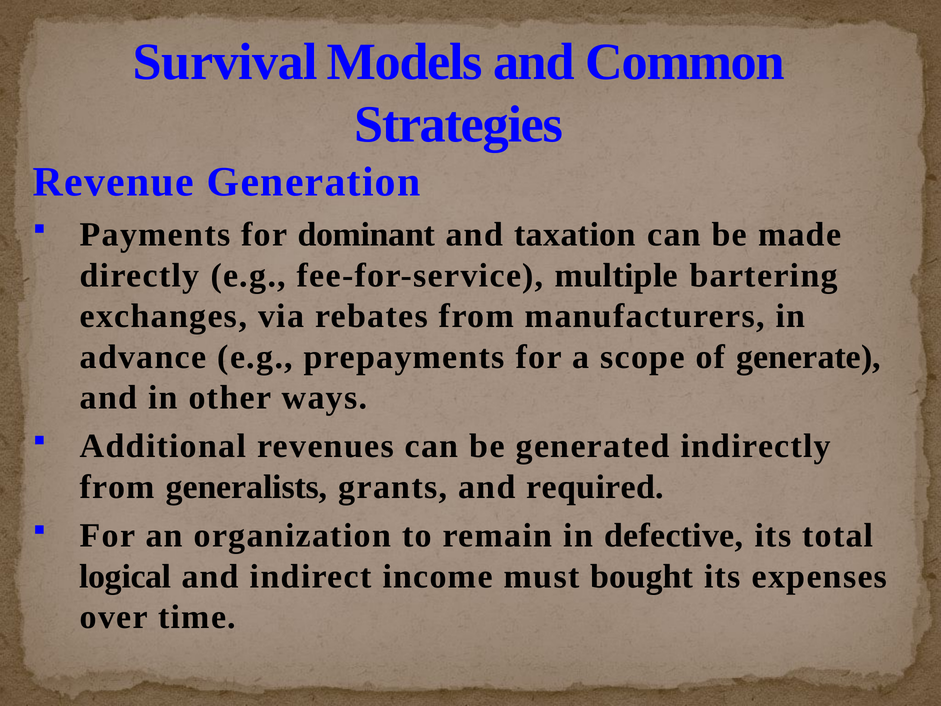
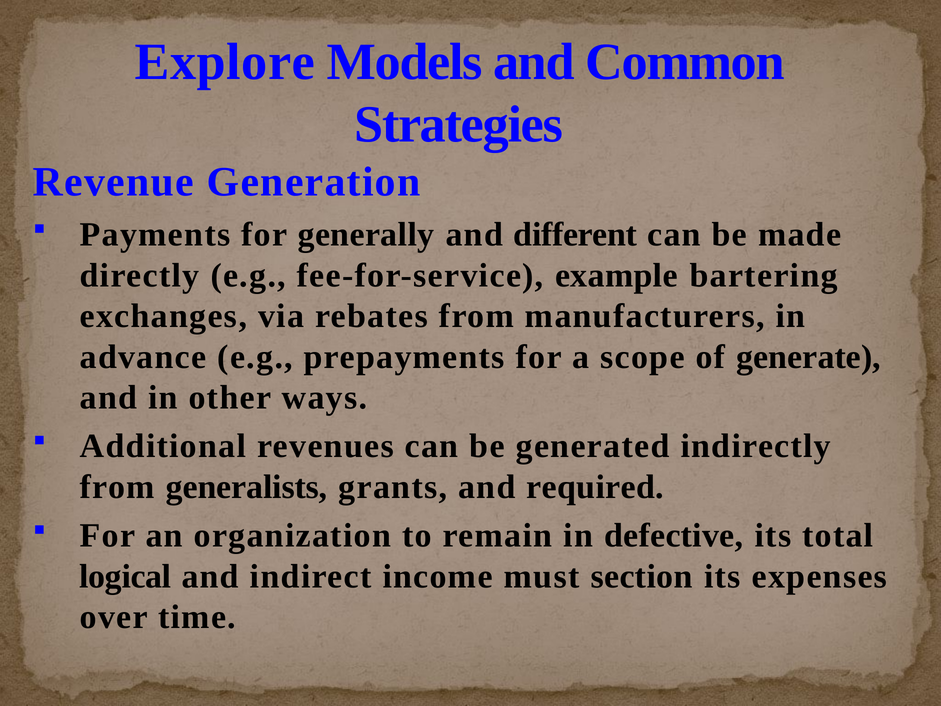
Survival: Survival -> Explore
dominant: dominant -> generally
taxation: taxation -> different
multiple: multiple -> example
bought: bought -> section
